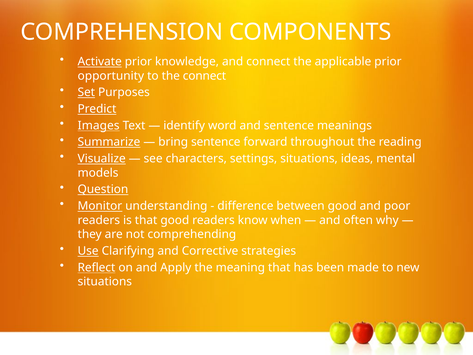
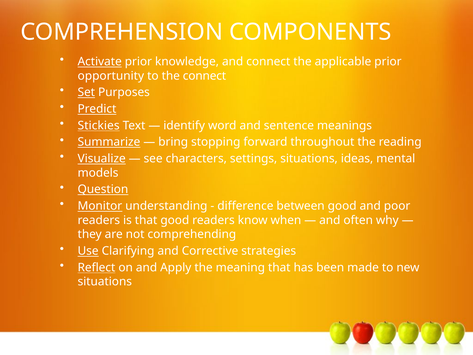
Images: Images -> Stickies
bring sentence: sentence -> stopping
